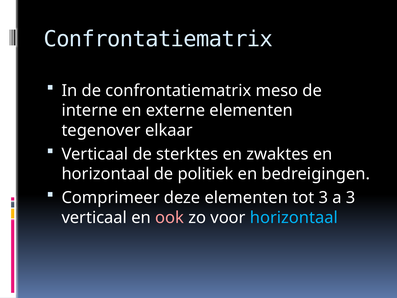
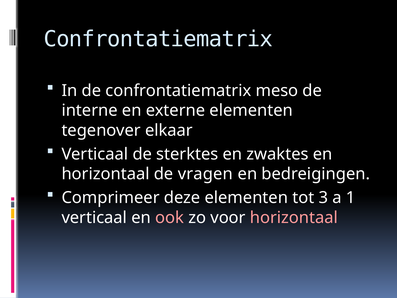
politiek: politiek -> vragen
a 3: 3 -> 1
horizontaal at (294, 217) colour: light blue -> pink
